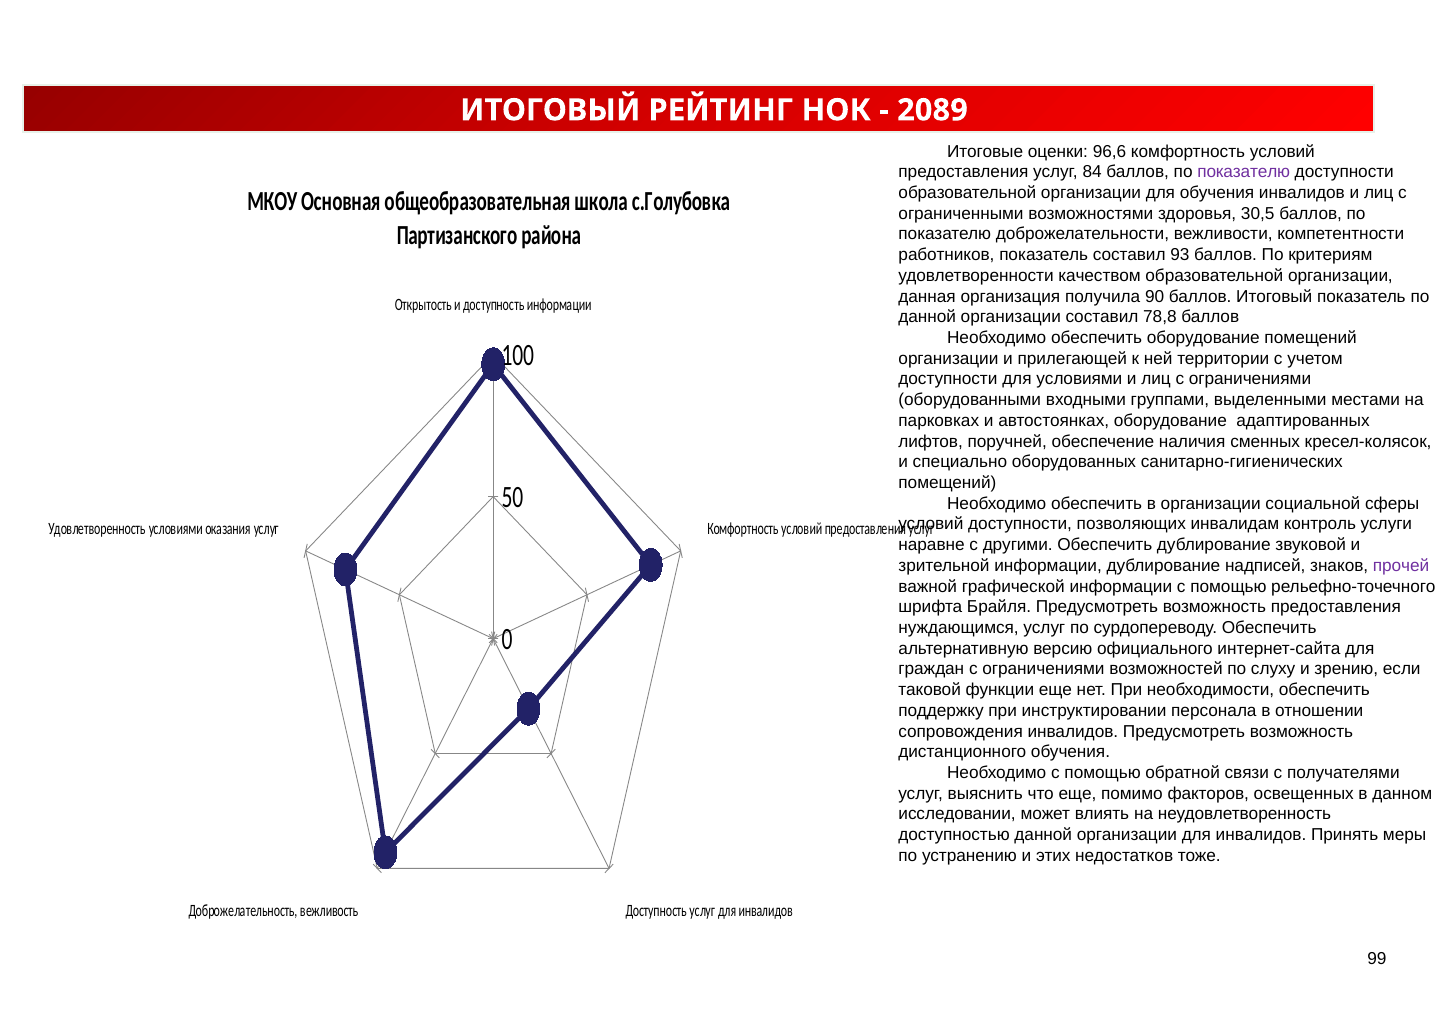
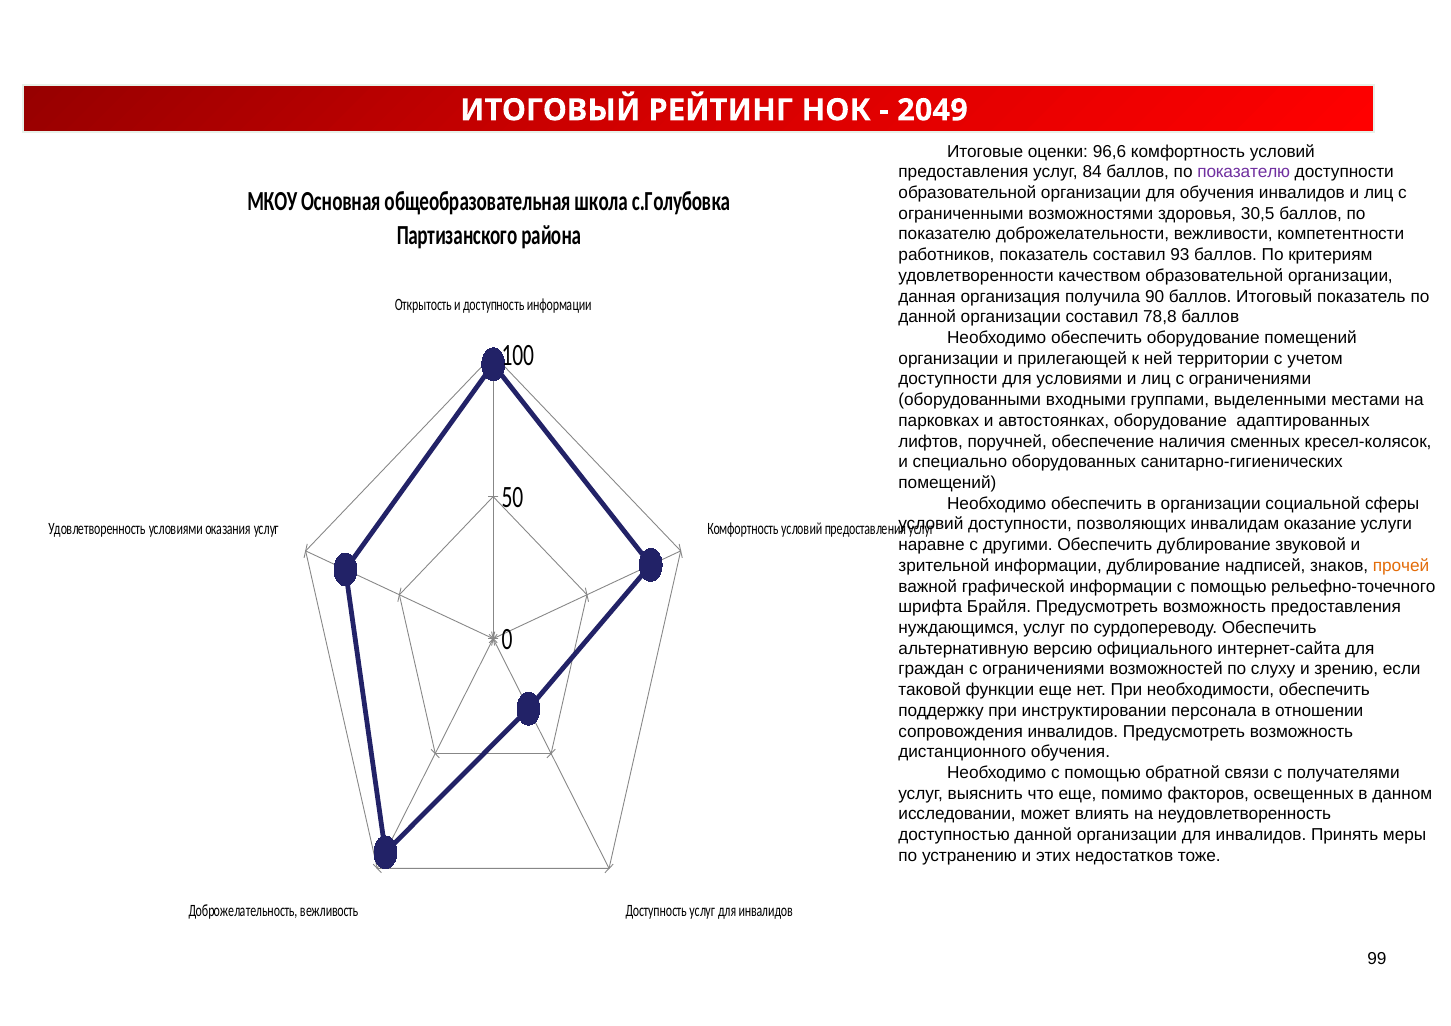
2089: 2089 -> 2049
контроль: контроль -> оказание
прочей colour: purple -> orange
